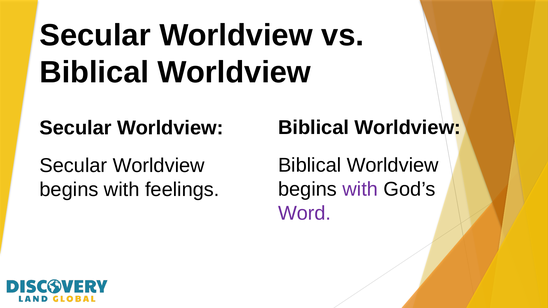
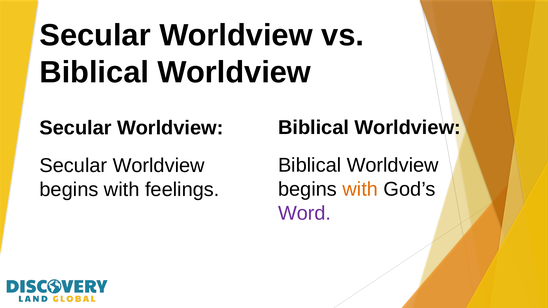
with at (360, 189) colour: purple -> orange
